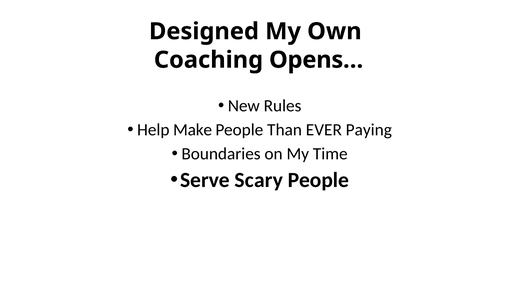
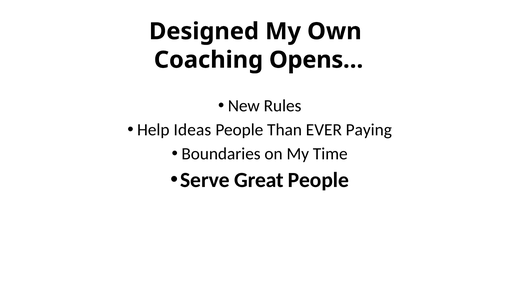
Make: Make -> Ideas
Scary: Scary -> Great
